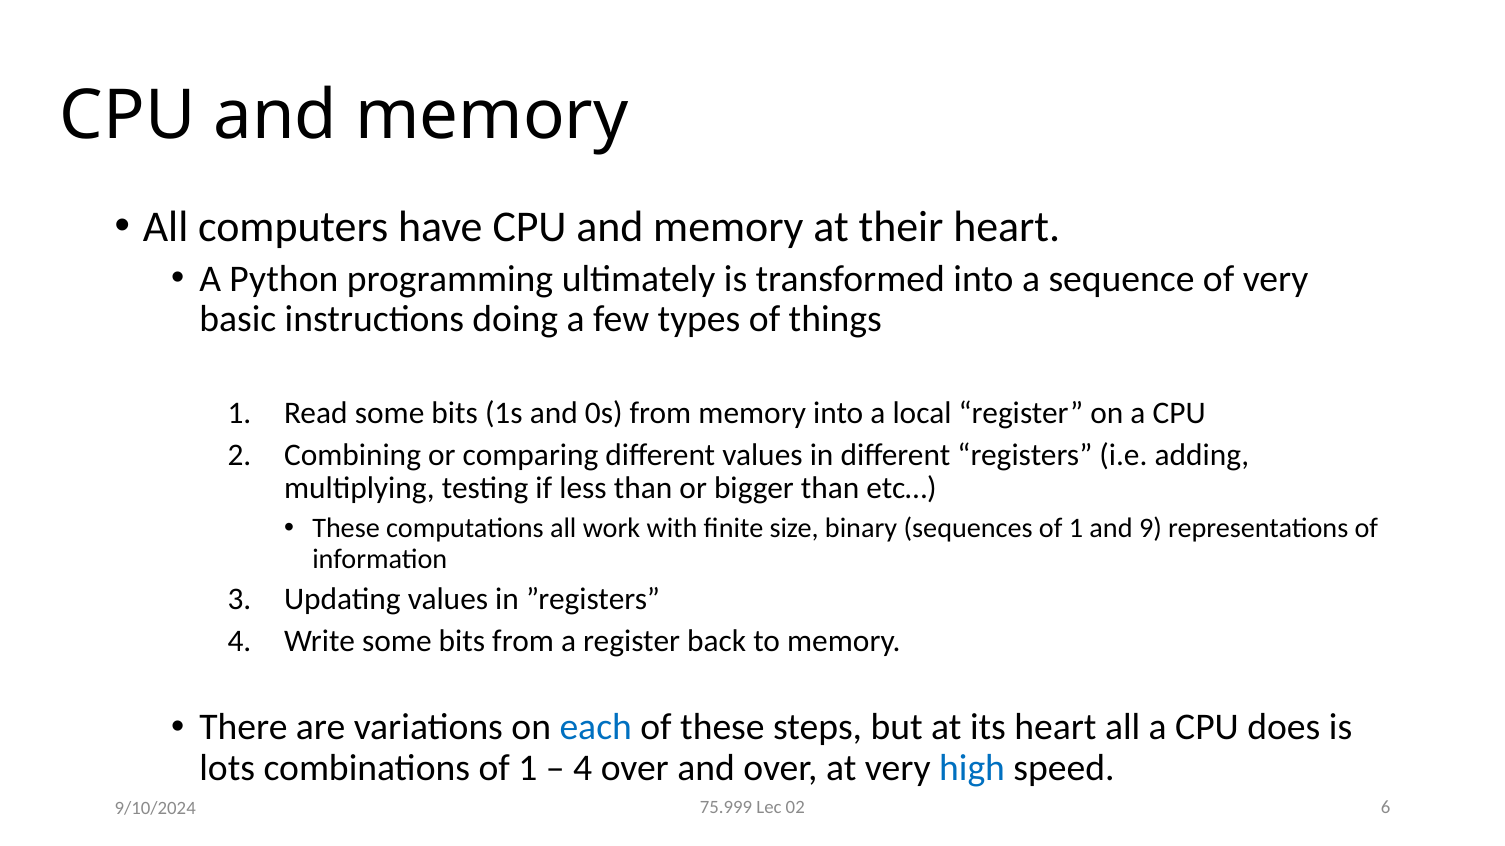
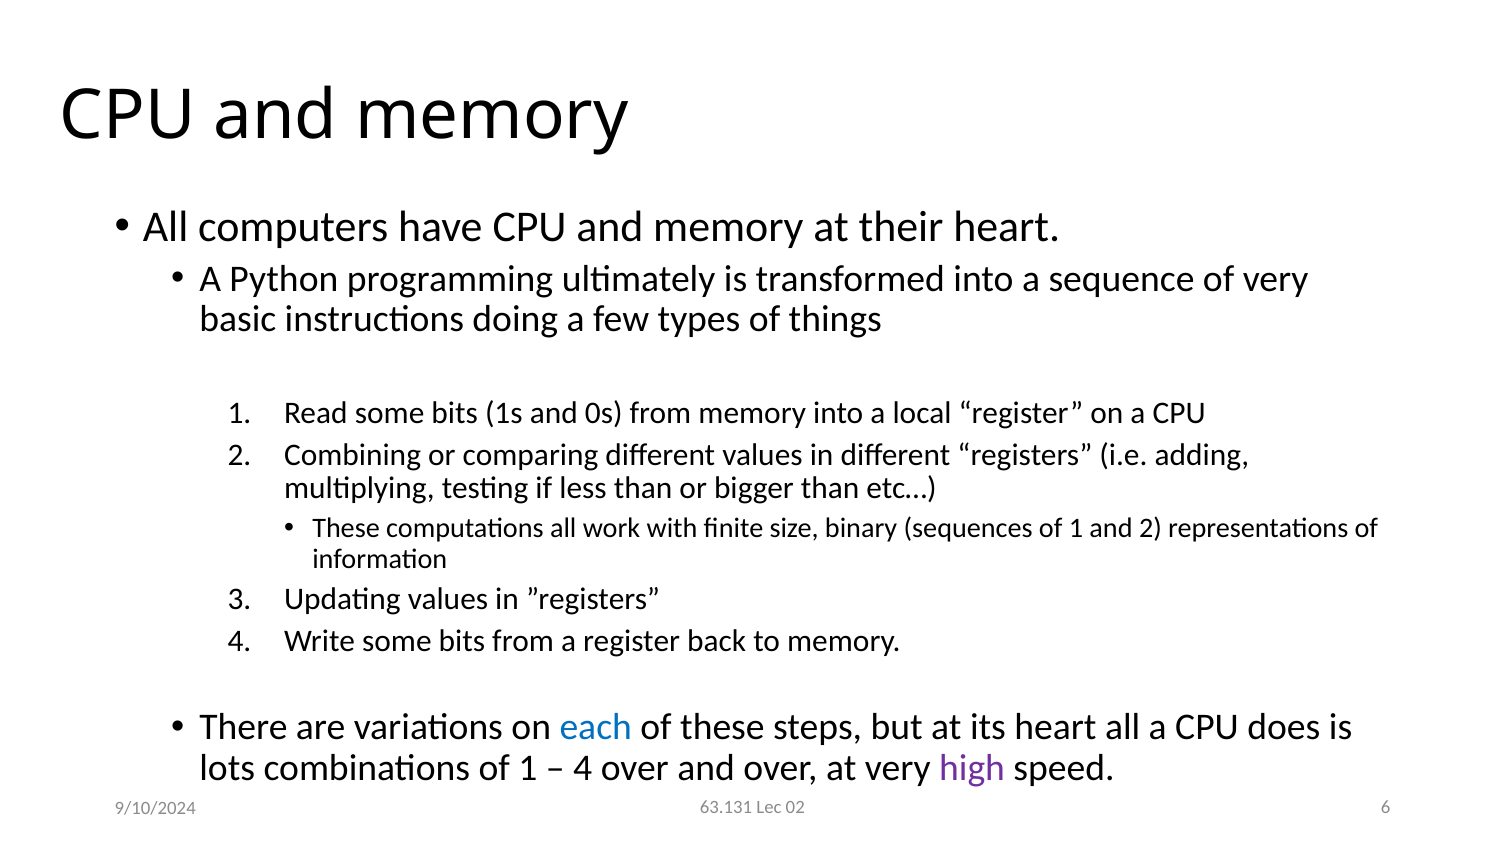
and 9: 9 -> 2
high colour: blue -> purple
75.999: 75.999 -> 63.131
